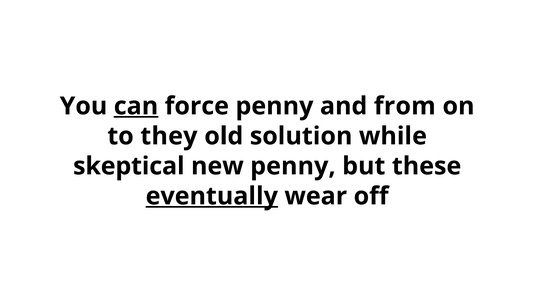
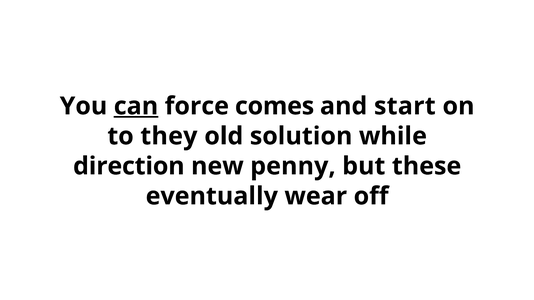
force penny: penny -> comes
from: from -> start
skeptical: skeptical -> direction
eventually underline: present -> none
